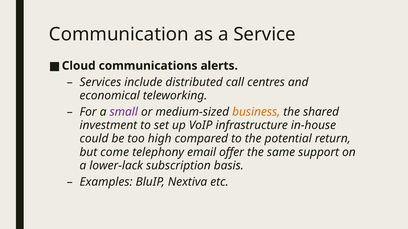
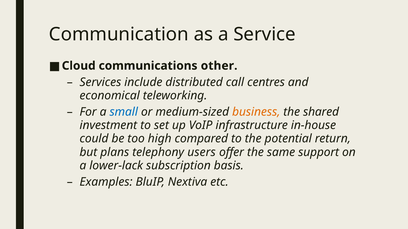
alerts: alerts -> other
small colour: purple -> blue
come: come -> plans
email: email -> users
